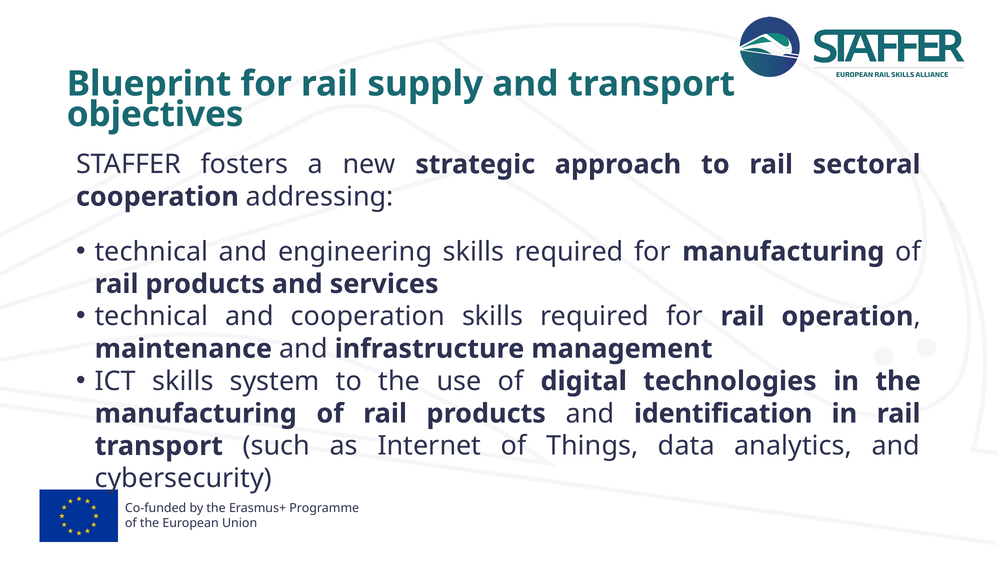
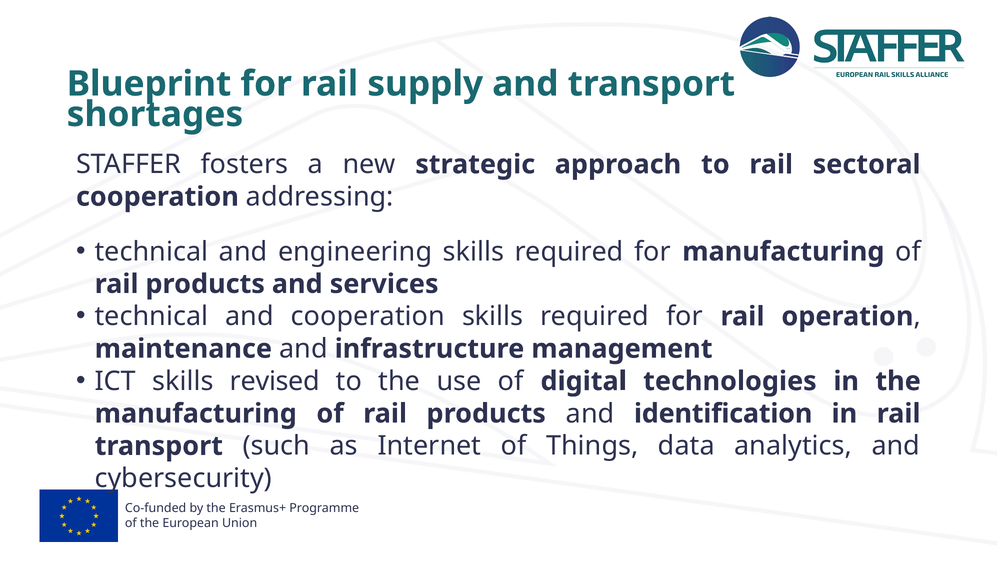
objectives: objectives -> shortages
system: system -> revised
